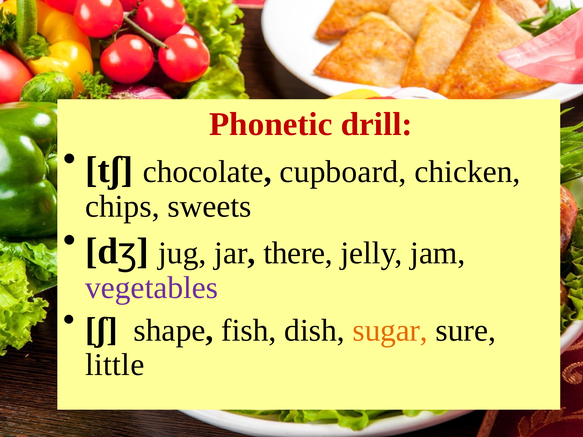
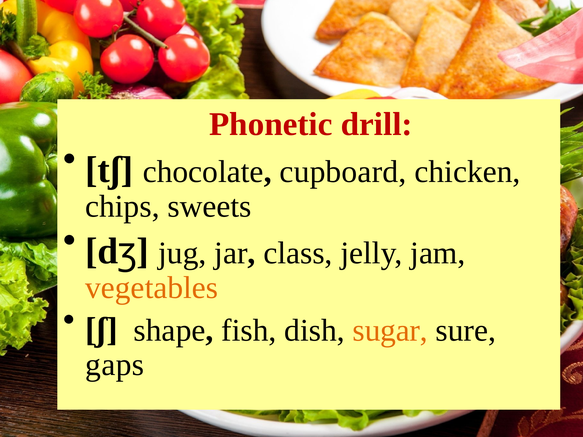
there: there -> class
vegetables colour: purple -> orange
little: little -> gaps
